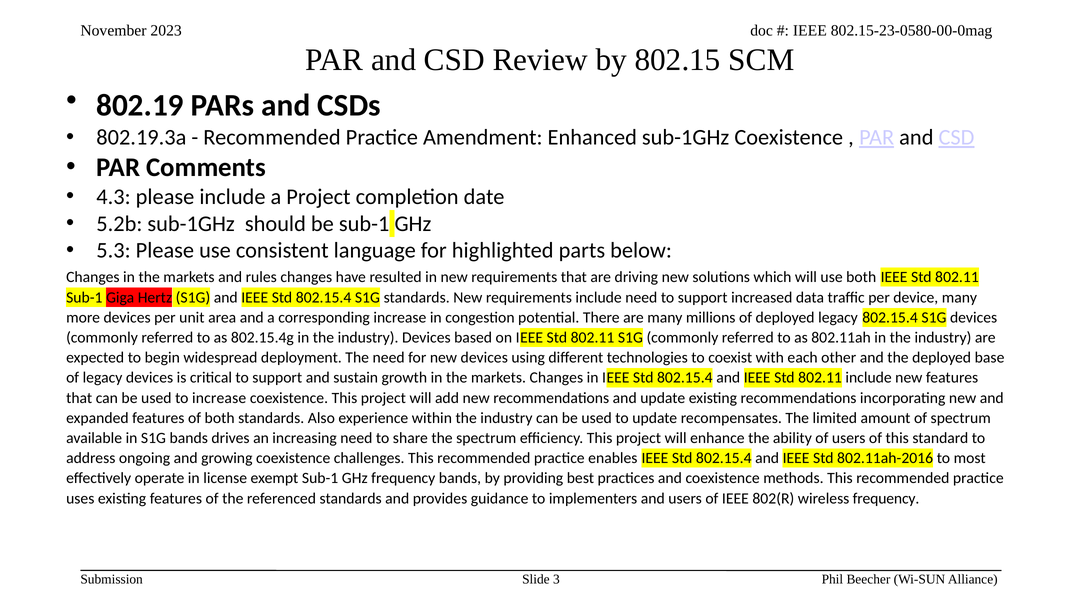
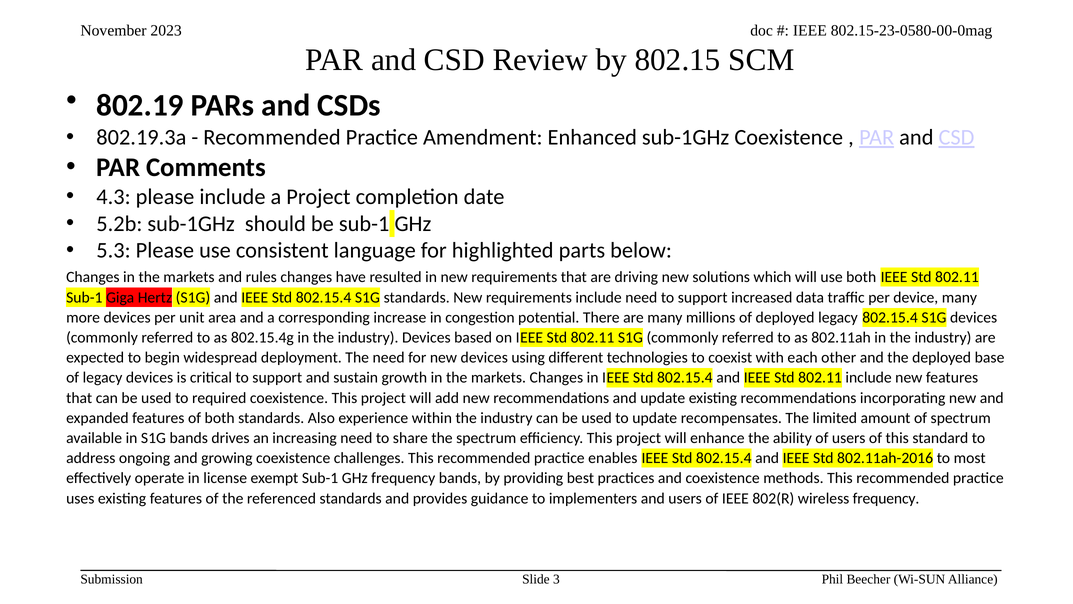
to increase: increase -> required
